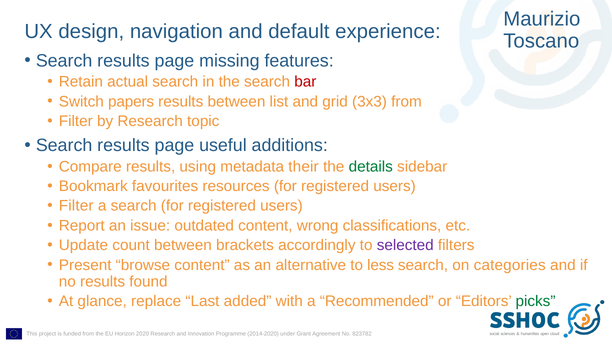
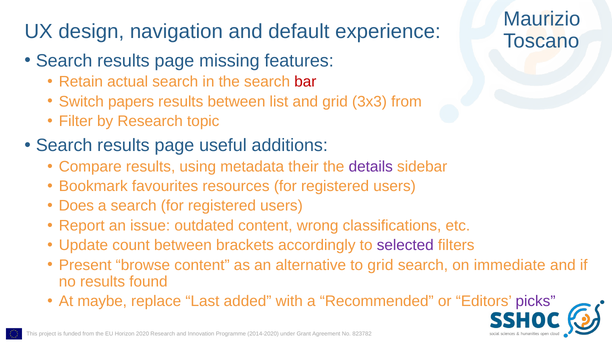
details colour: green -> purple
Filter at (76, 206): Filter -> Does
to less: less -> grid
categories: categories -> immediate
glance: glance -> maybe
picks colour: green -> purple
